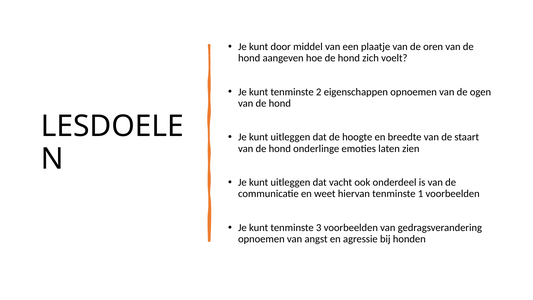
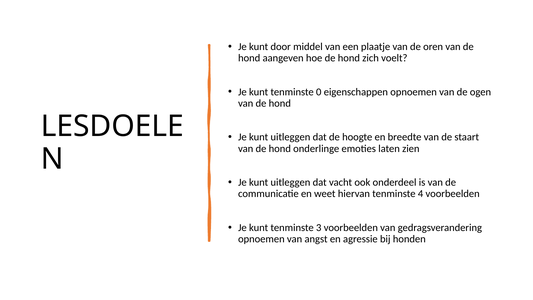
2: 2 -> 0
1: 1 -> 4
